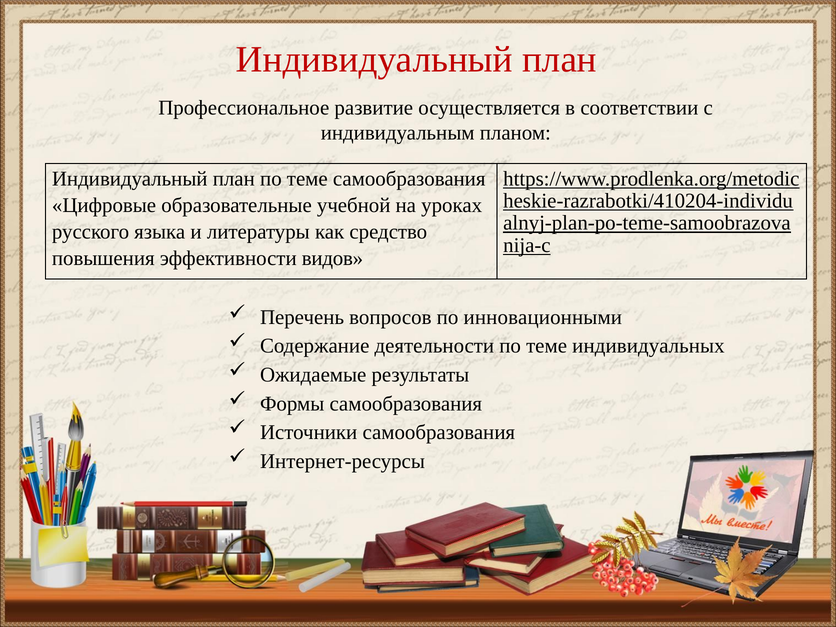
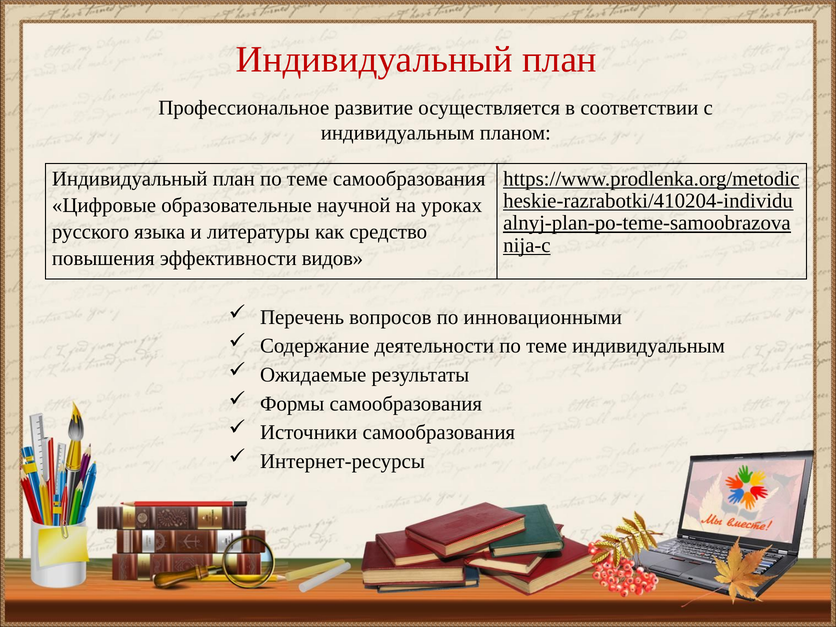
учебной: учебной -> научной
теме индивидуальных: индивидуальных -> индивидуальным
